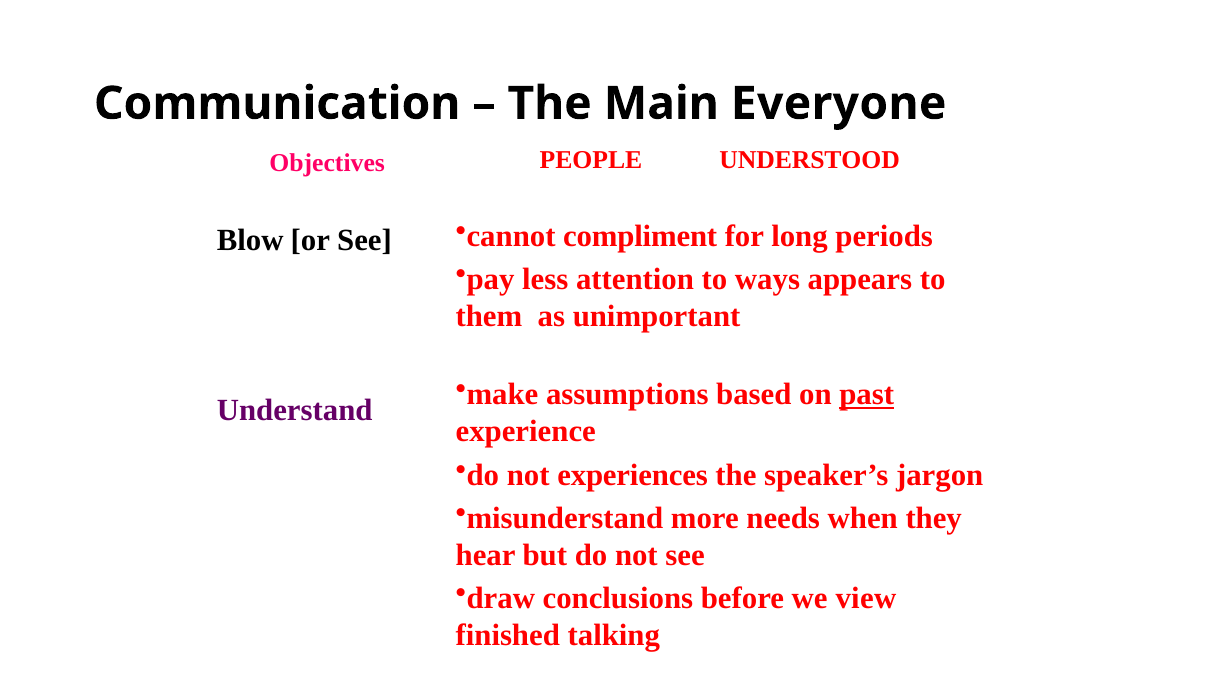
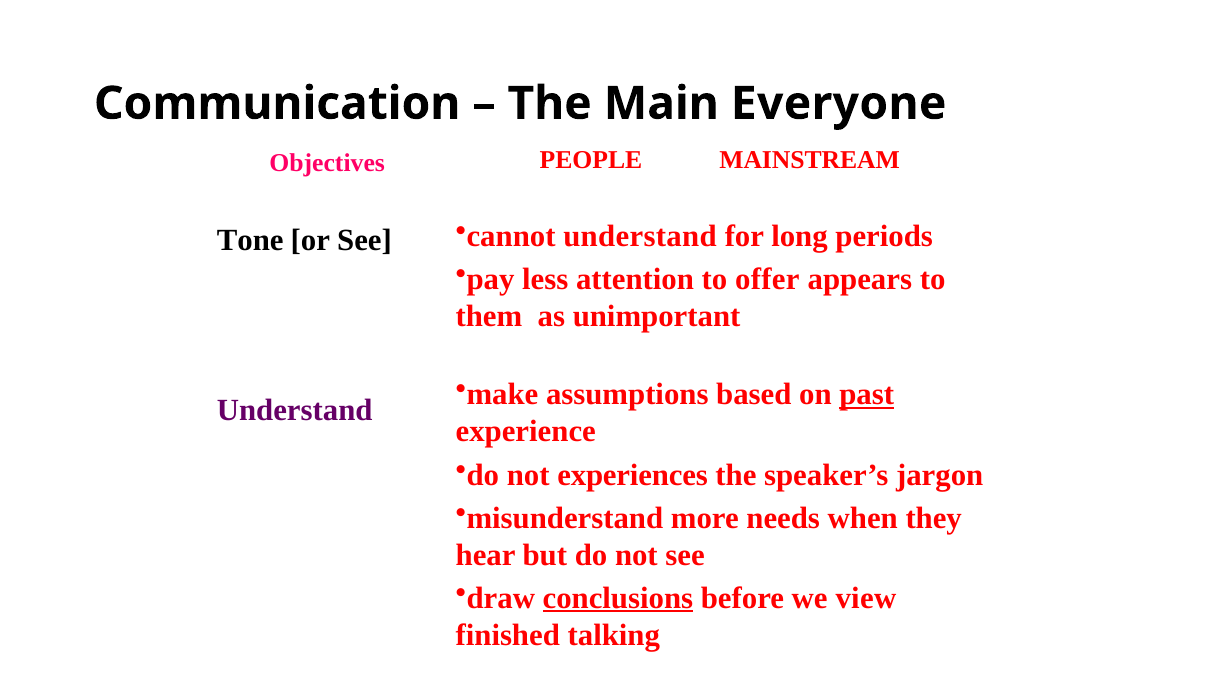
UNDERSTOOD: UNDERSTOOD -> MAINSTREAM
cannot compliment: compliment -> understand
Blow: Blow -> Tone
ways: ways -> offer
conclusions underline: none -> present
